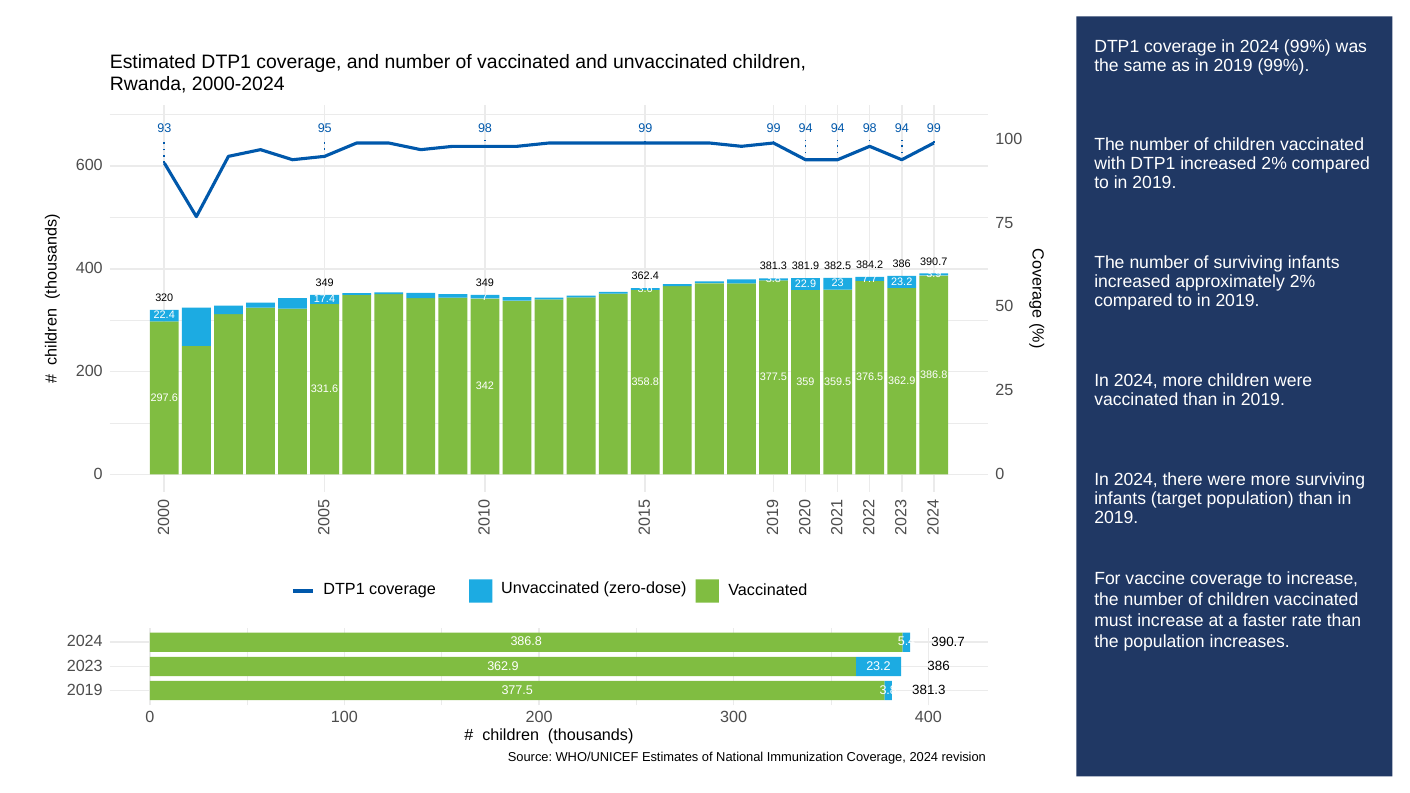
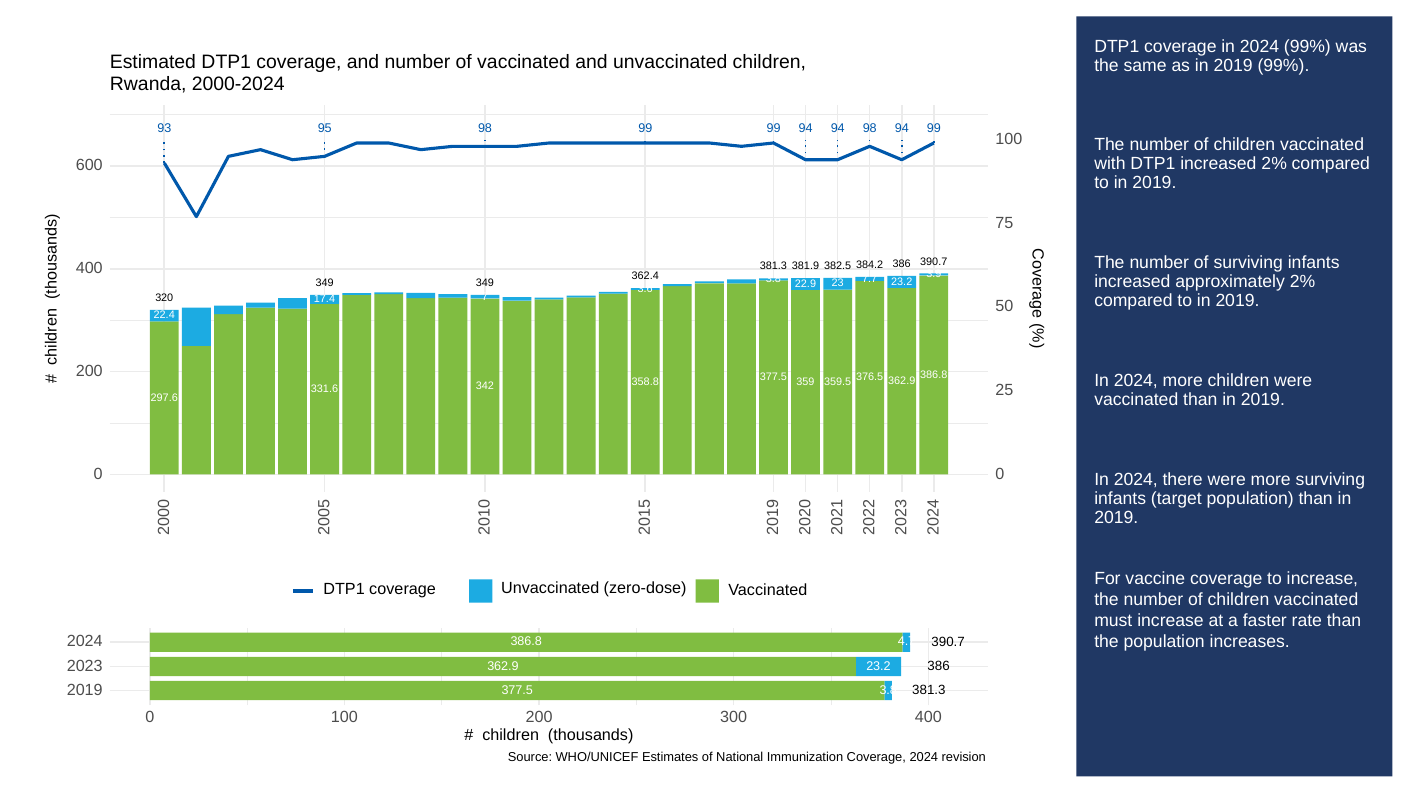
5.4: 5.4 -> 4.7
